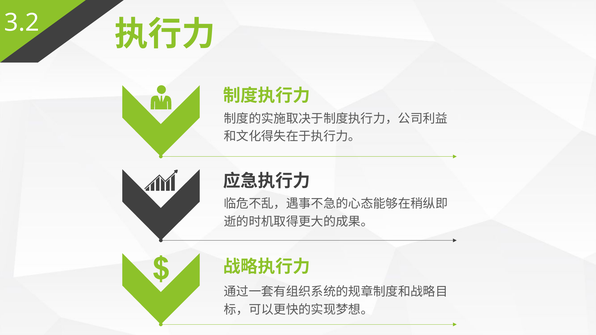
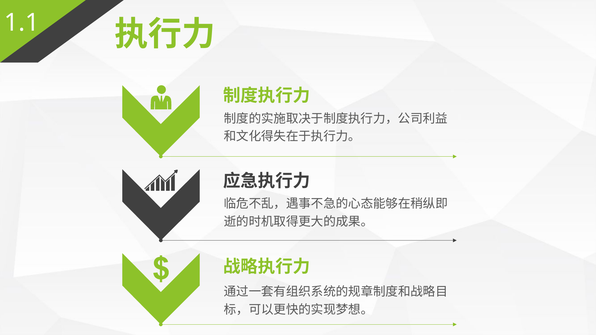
3.2: 3.2 -> 1.1
